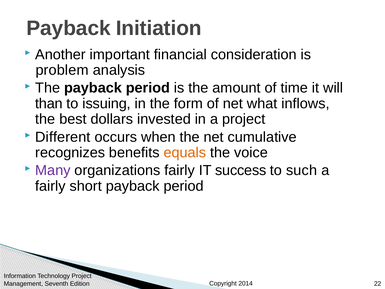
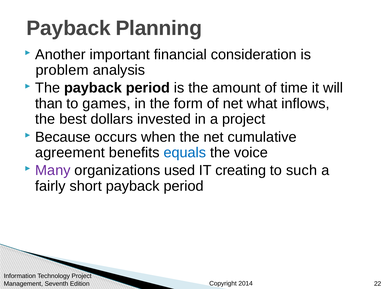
Initiation: Initiation -> Planning
issuing: issuing -> games
Different: Different -> Because
recognizes: recognizes -> agreement
equals colour: orange -> blue
organizations fairly: fairly -> used
success: success -> creating
